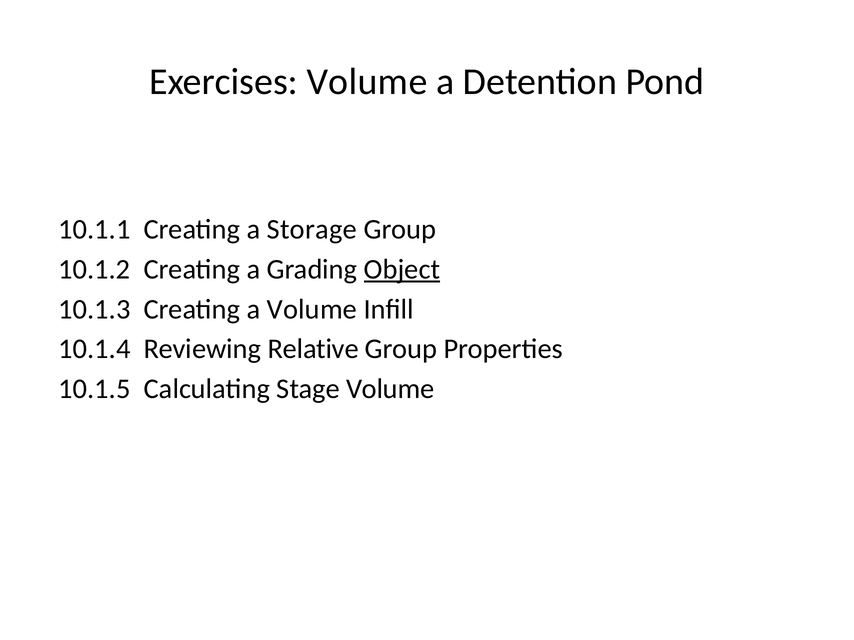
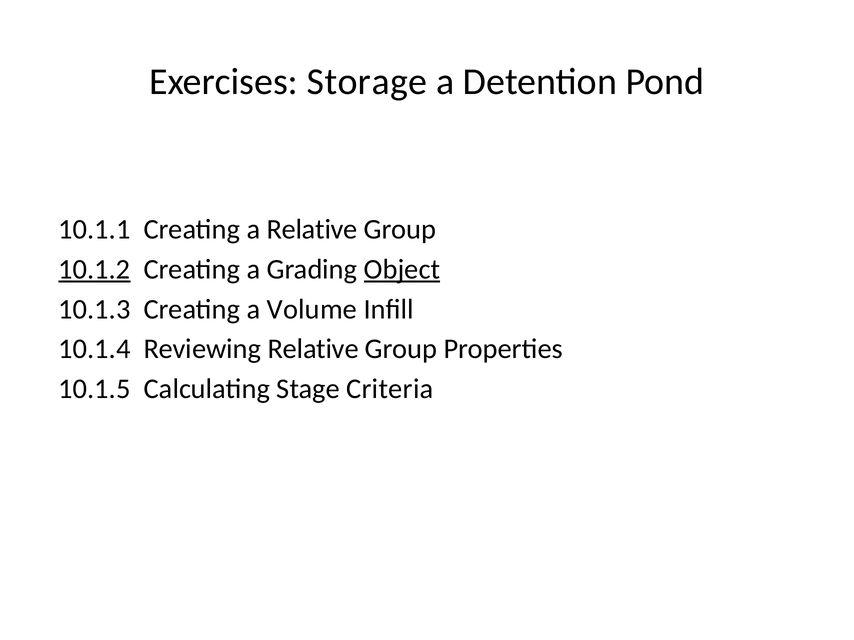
Exercises Volume: Volume -> Storage
a Storage: Storage -> Relative
10.1.2 underline: none -> present
Stage Volume: Volume -> Criteria
